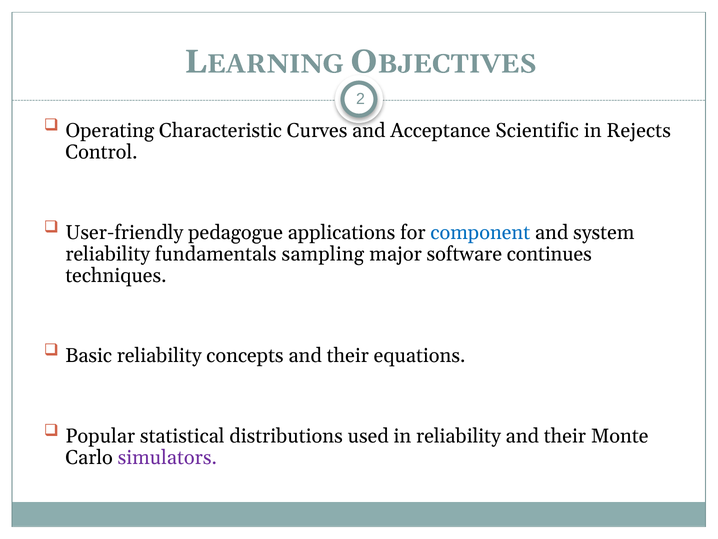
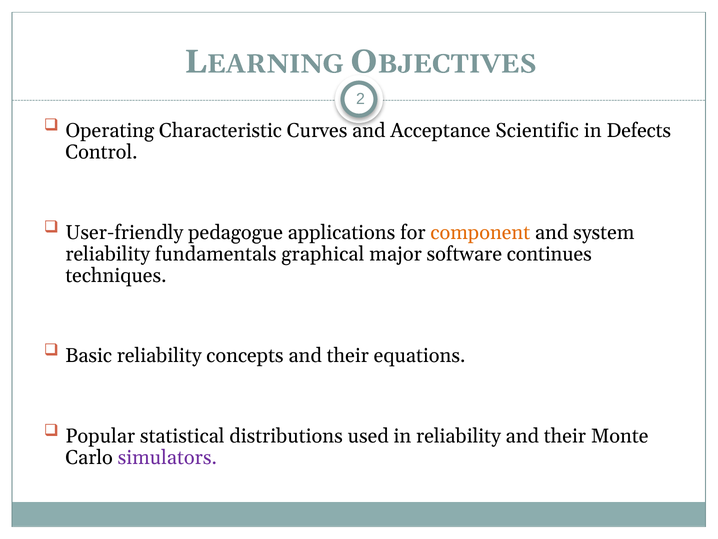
Rejects: Rejects -> Defects
component colour: blue -> orange
sampling: sampling -> graphical
